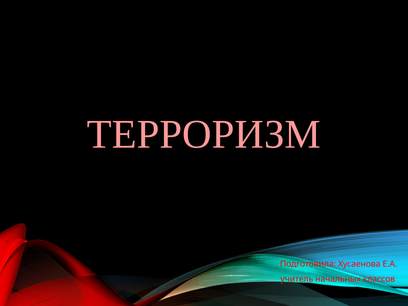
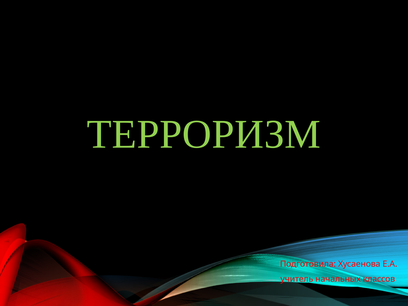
ТЕРРОРИЗМ colour: pink -> light green
